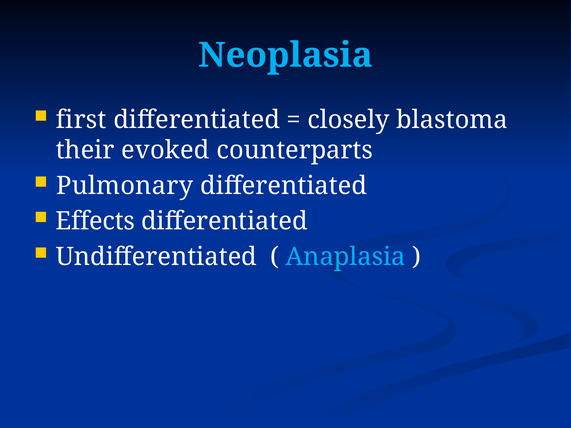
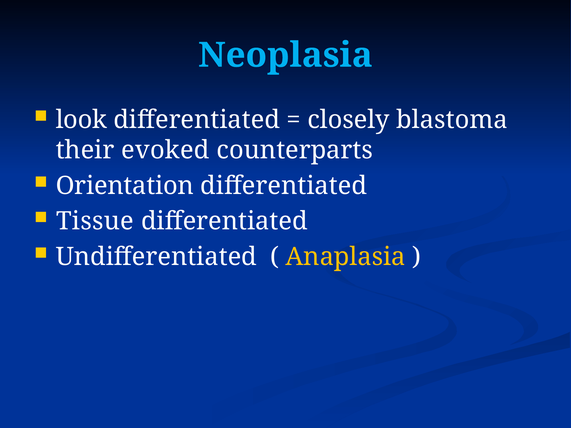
first: first -> look
Pulmonary: Pulmonary -> Orientation
Effects: Effects -> Tissue
Anaplasia colour: light blue -> yellow
